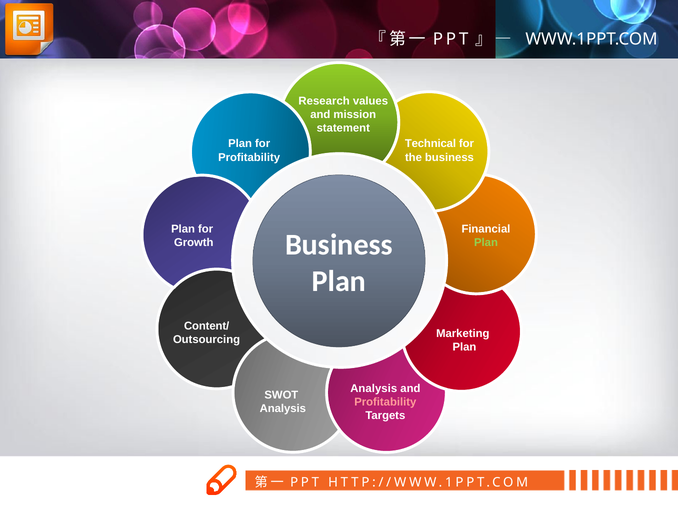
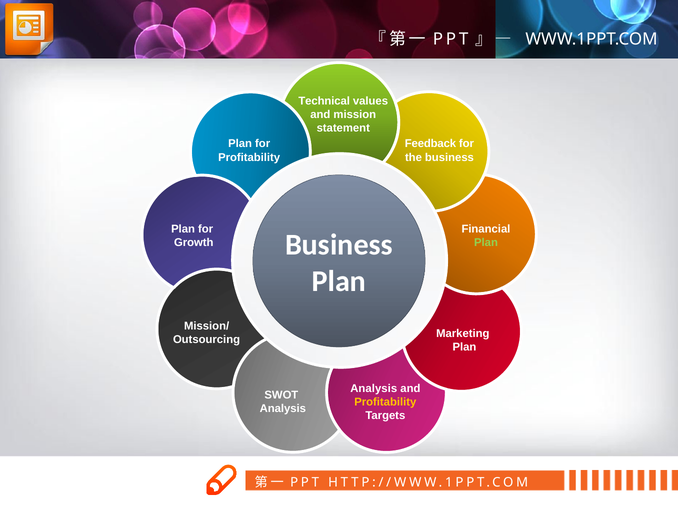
Research: Research -> Technical
Technical: Technical -> Feedback
Content/: Content/ -> Mission/
Profitability at (385, 402) colour: pink -> yellow
